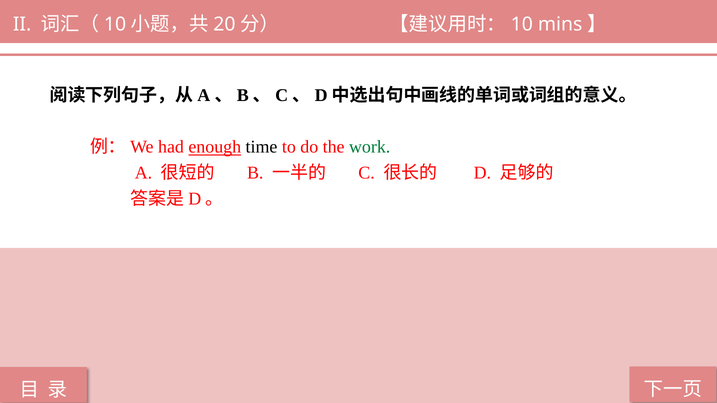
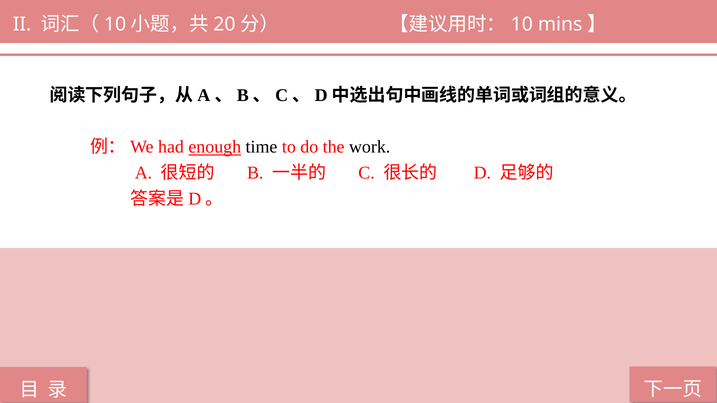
work colour: green -> black
